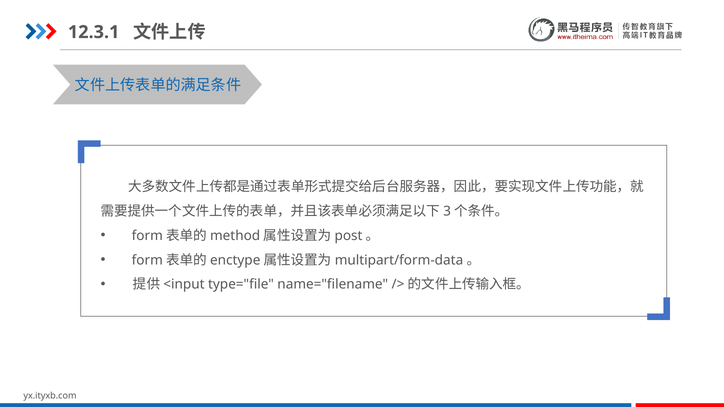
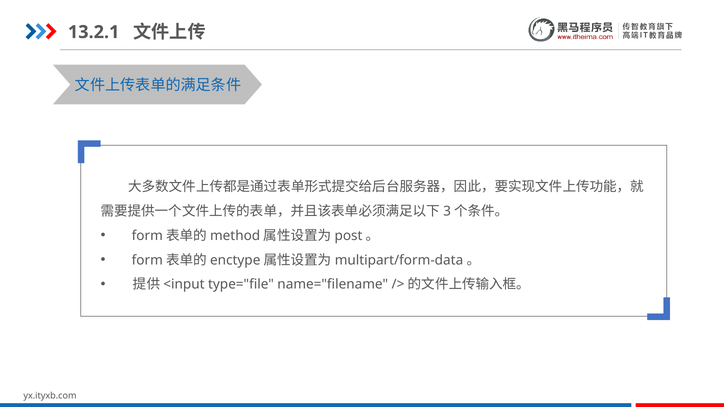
12.3.1: 12.3.1 -> 13.2.1
